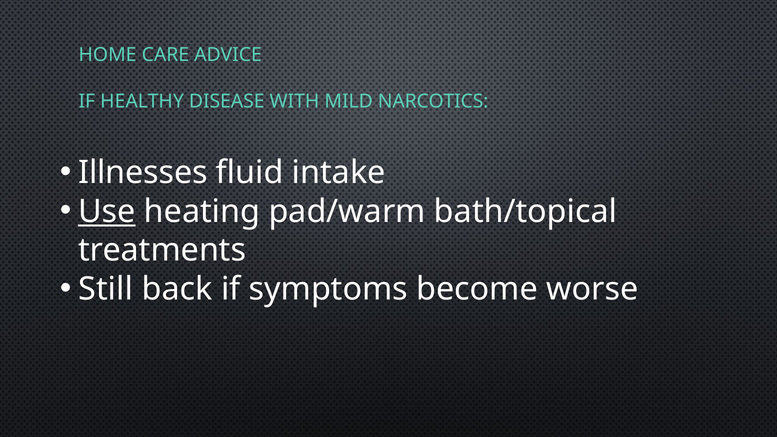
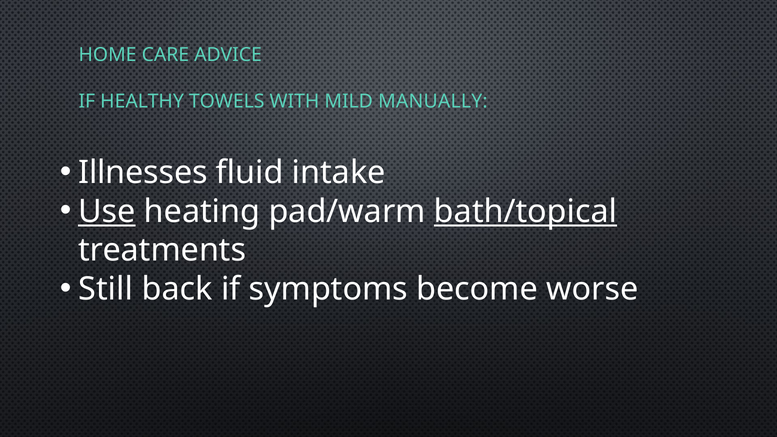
DISEASE: DISEASE -> TOWELS
NARCOTICS: NARCOTICS -> MANUALLY
bath/topical underline: none -> present
